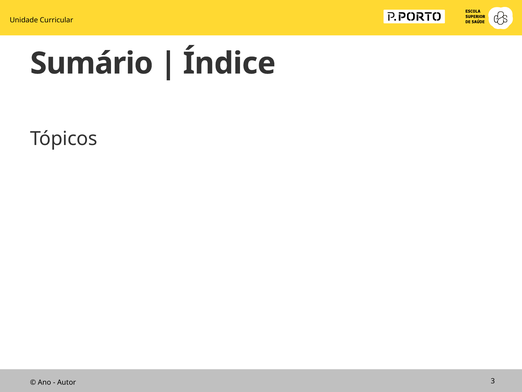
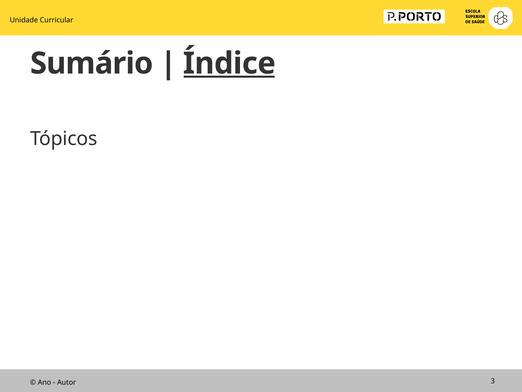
Índice underline: none -> present
